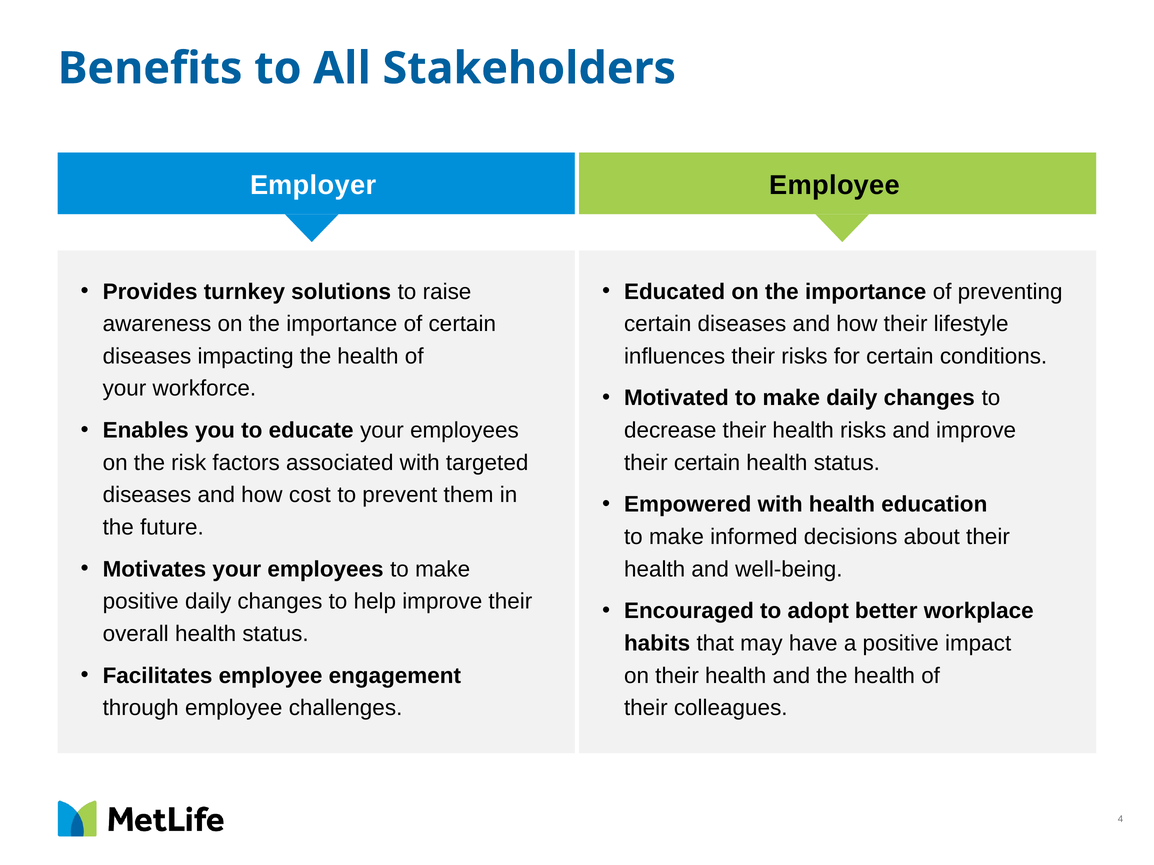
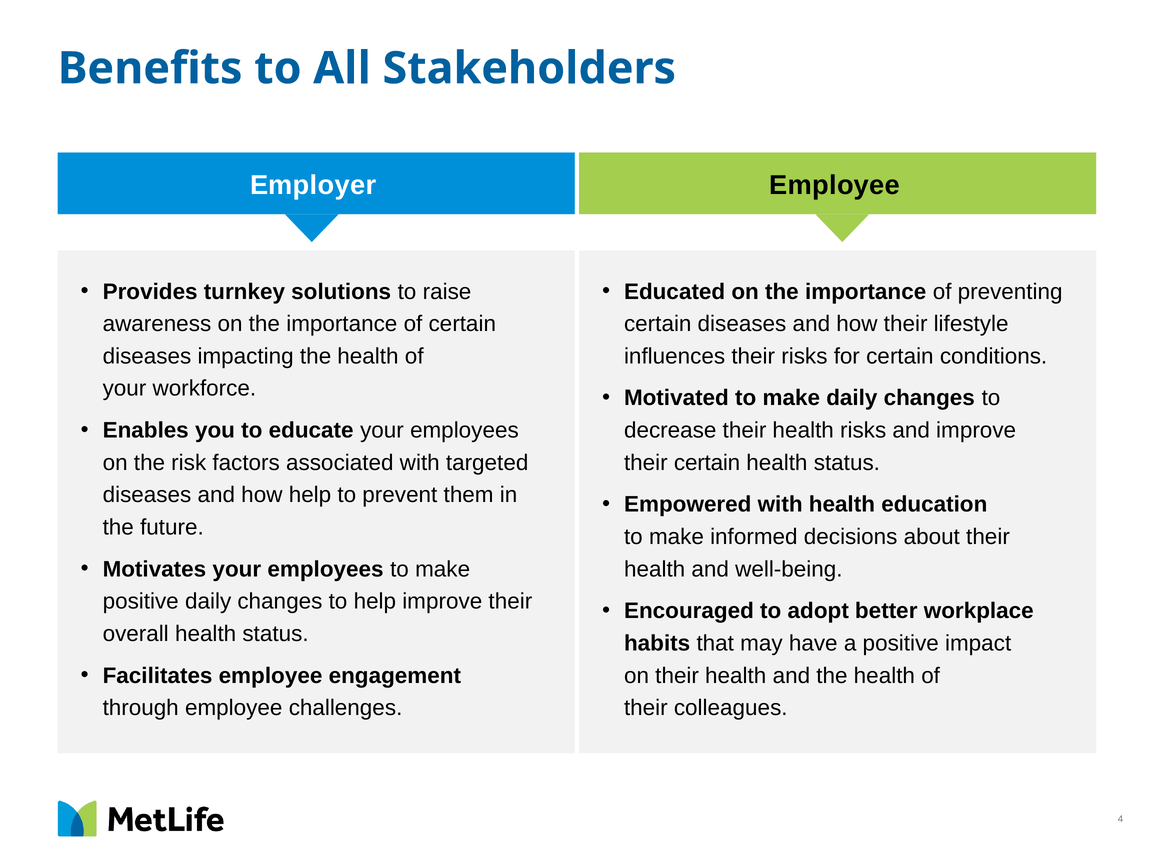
how cost: cost -> help
